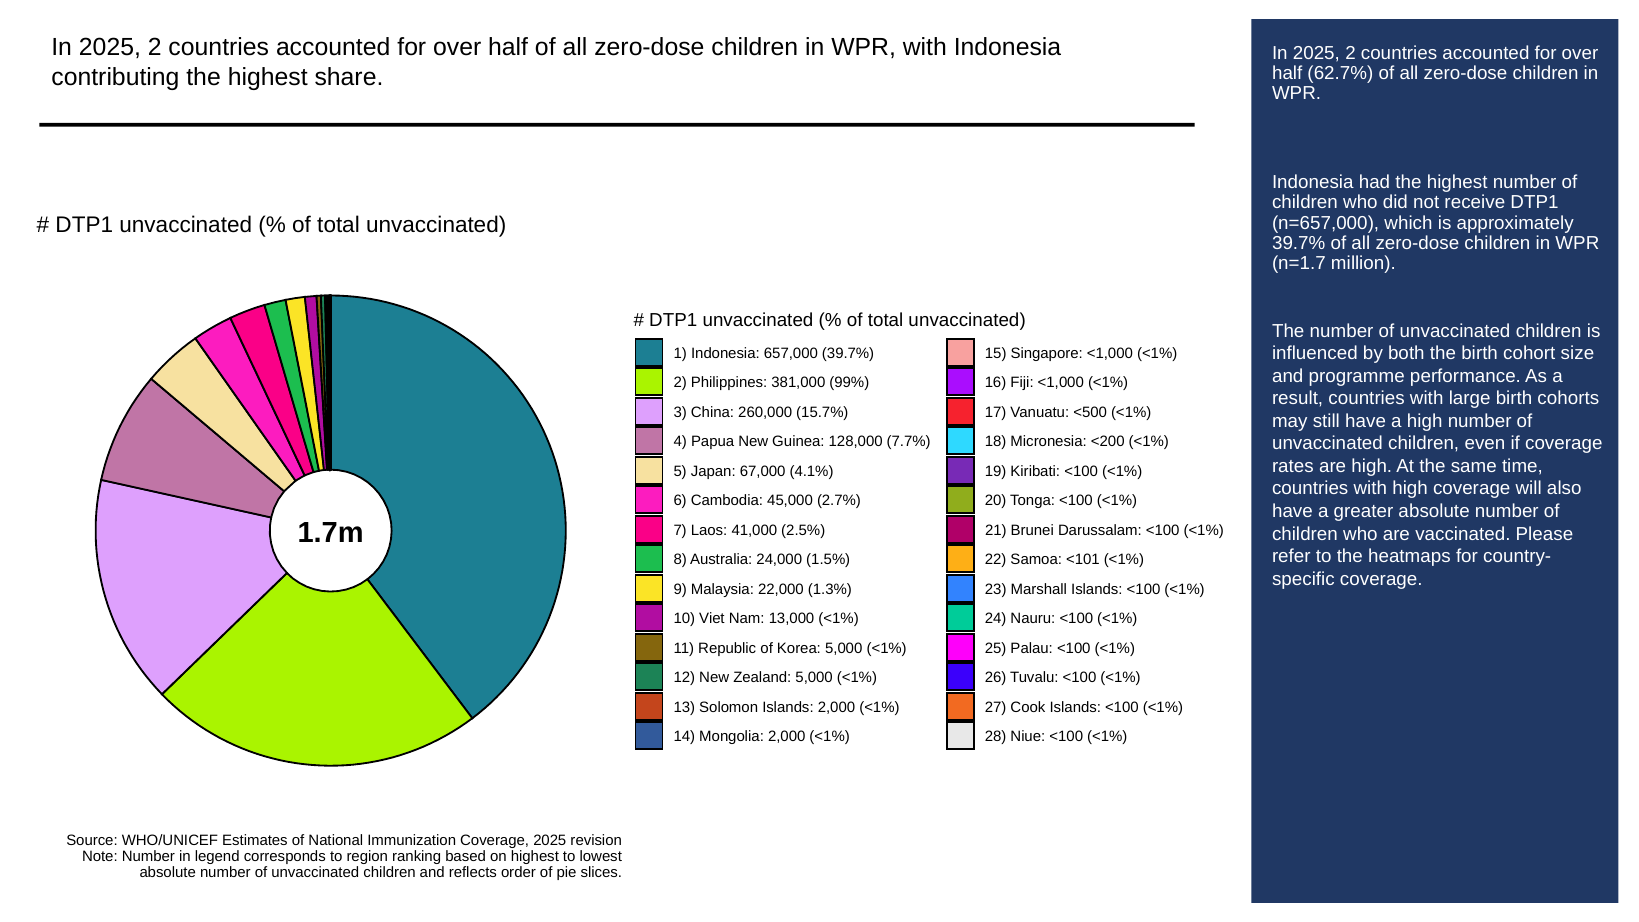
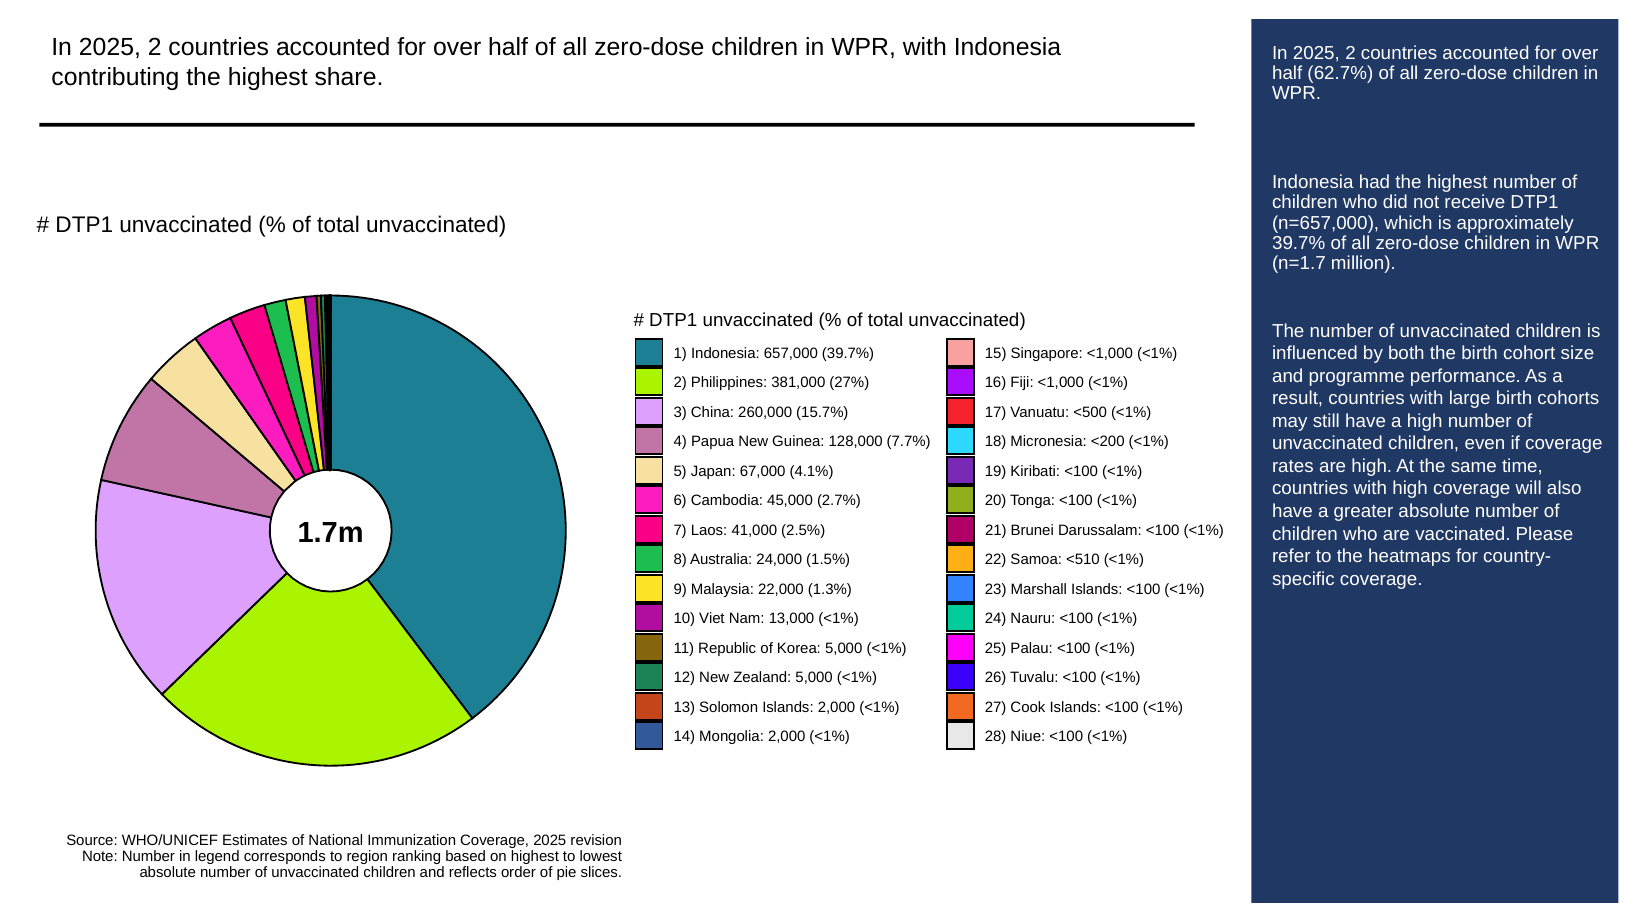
99%: 99% -> 27%
<101: <101 -> <510
